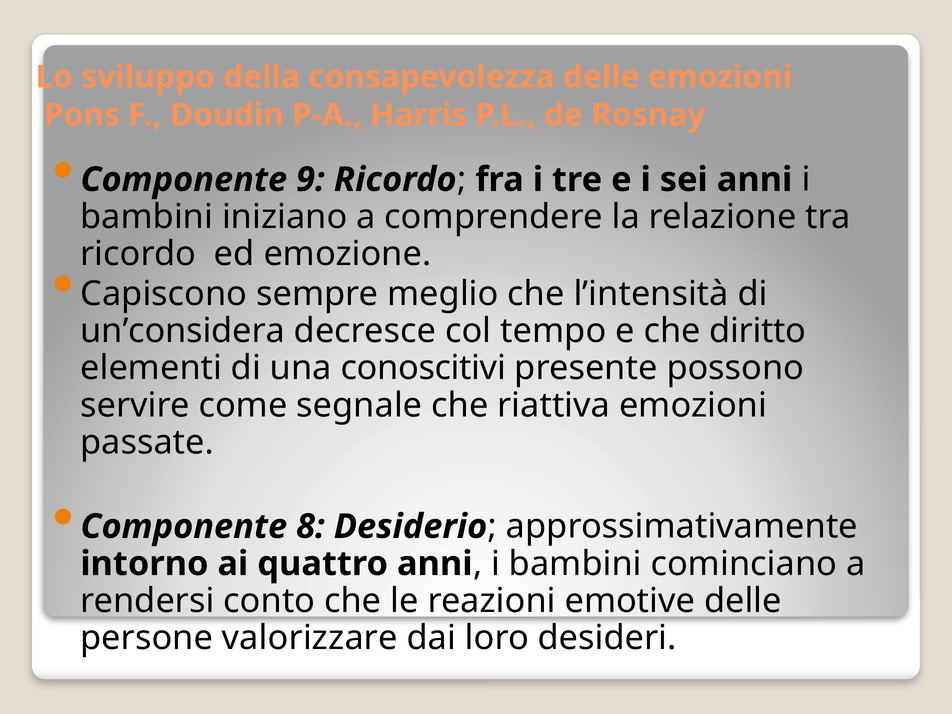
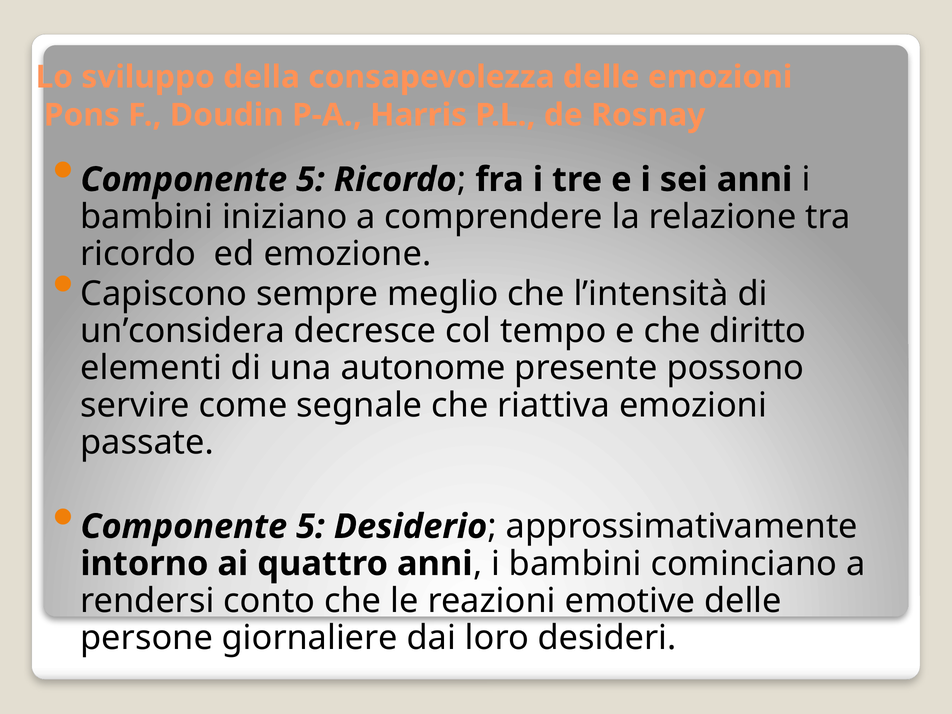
9 at (310, 180): 9 -> 5
conoscitivi: conoscitivi -> autonome
8 at (310, 527): 8 -> 5
valorizzare: valorizzare -> giornaliere
